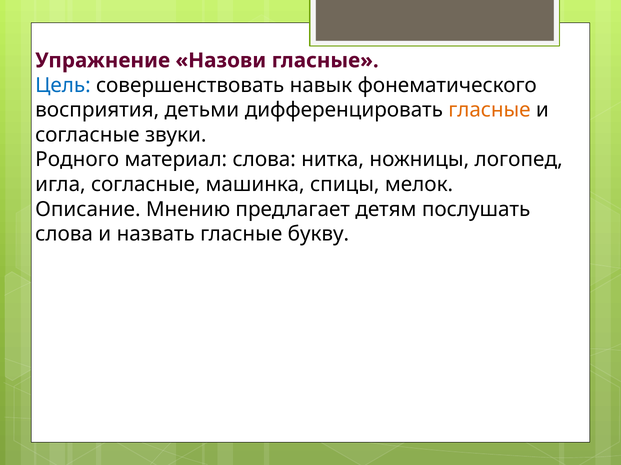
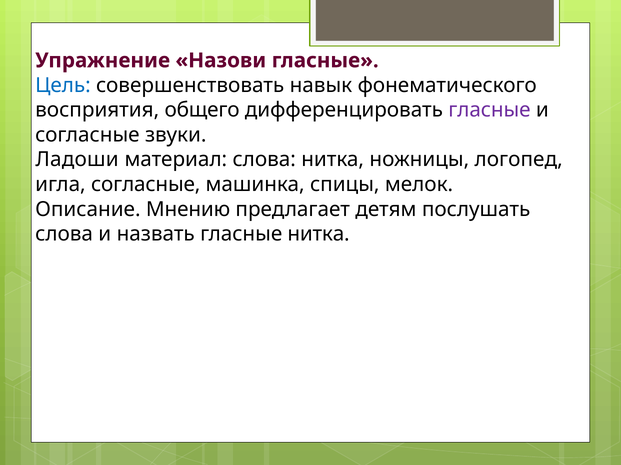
детьми: детьми -> общего
гласные at (489, 110) colour: orange -> purple
Родного: Родного -> Ладоши
гласные букву: букву -> нитка
